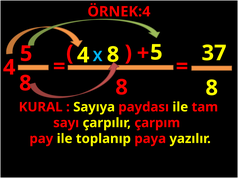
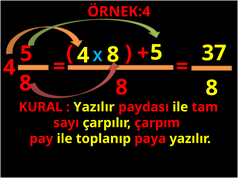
Sayıya at (94, 107): Sayıya -> Yazılır
